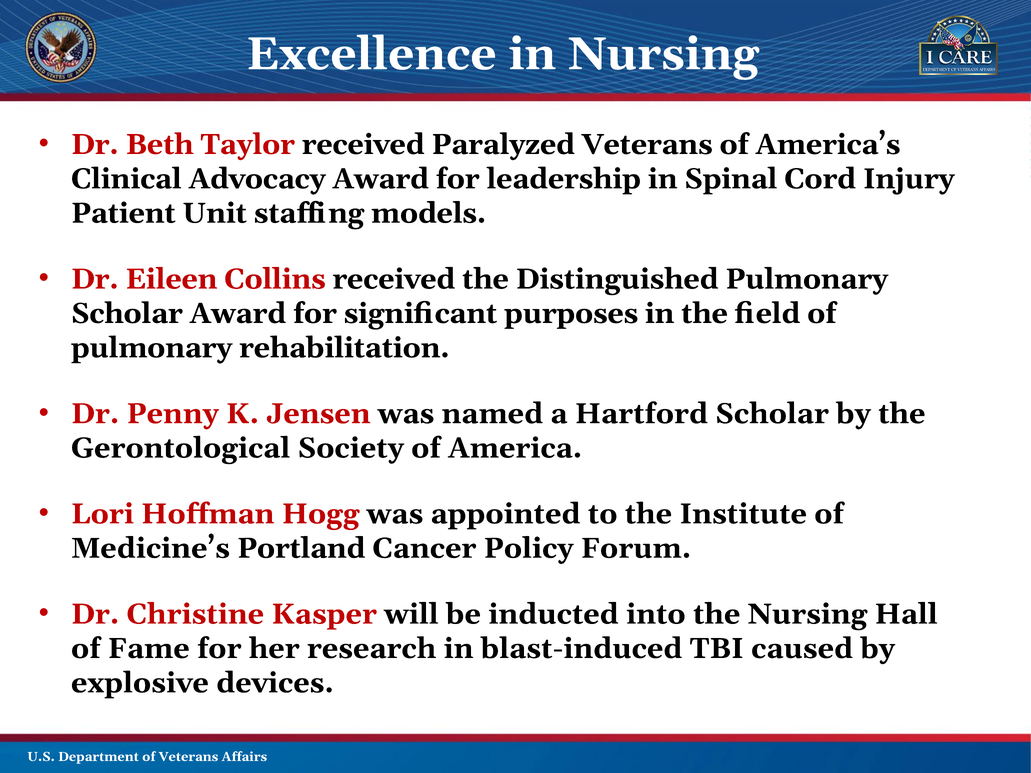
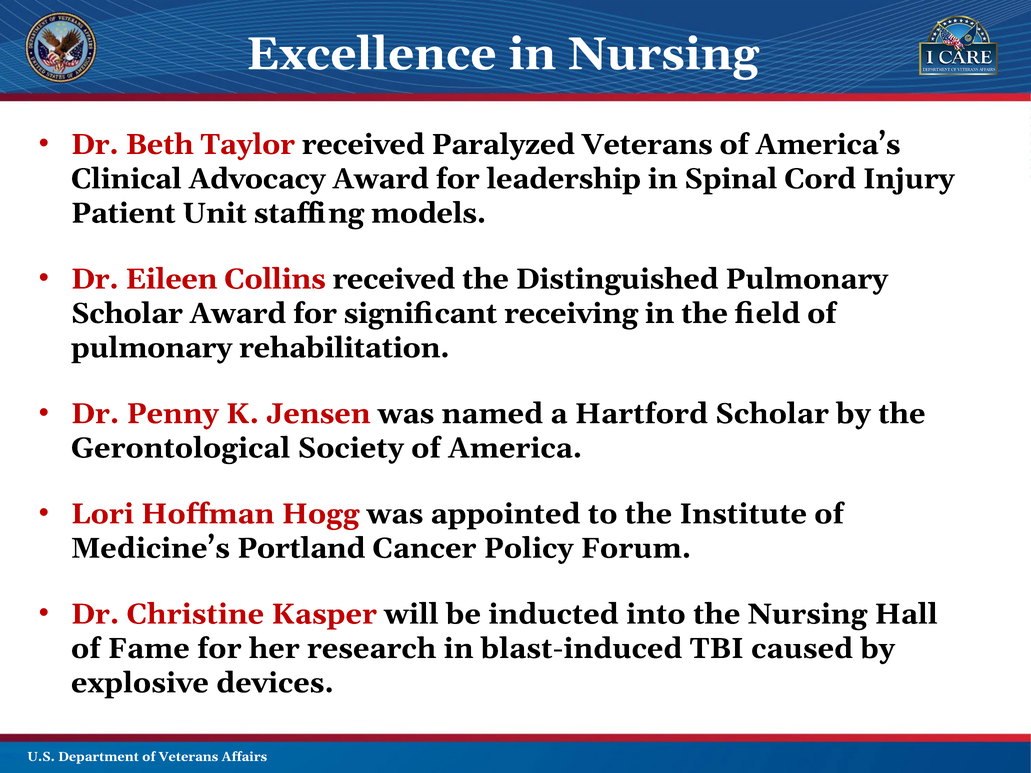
purposes: purposes -> receiving
